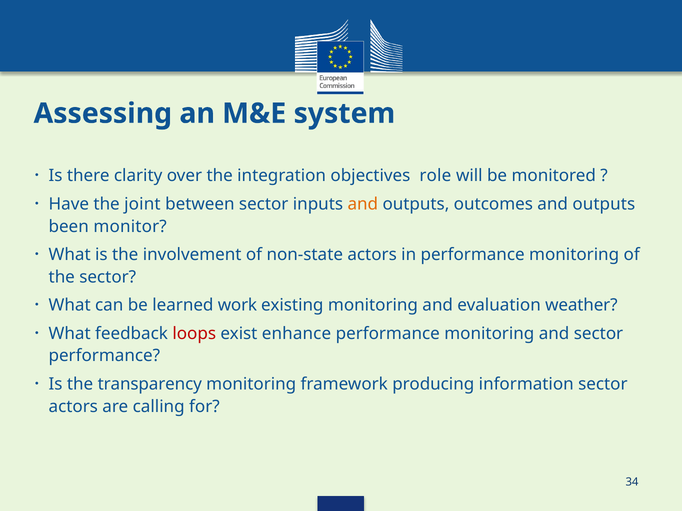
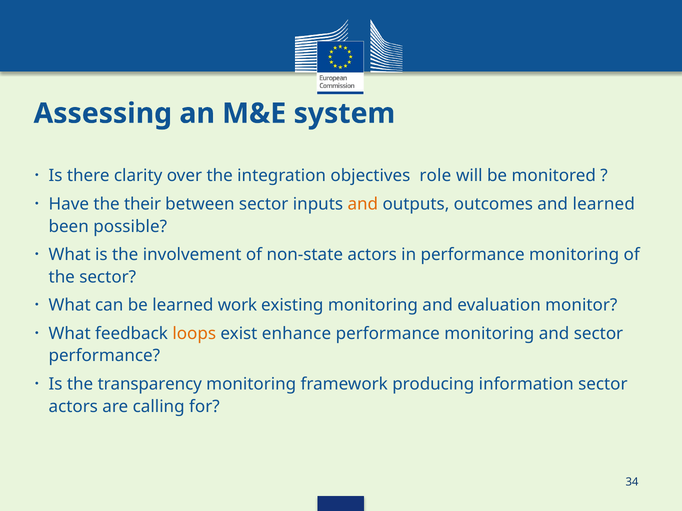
joint: joint -> their
outcomes and outputs: outputs -> learned
monitor: monitor -> possible
weather: weather -> monitor
loops colour: red -> orange
